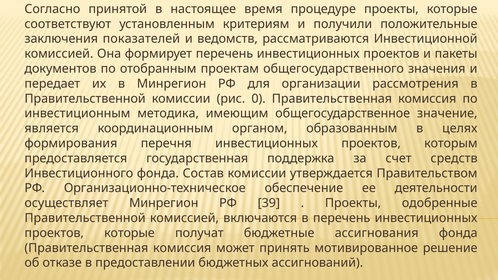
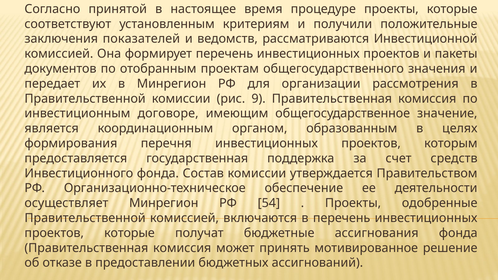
0: 0 -> 9
методика: методика -> договоре
39: 39 -> 54
